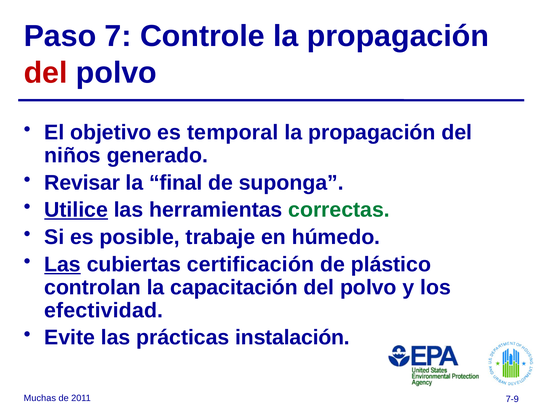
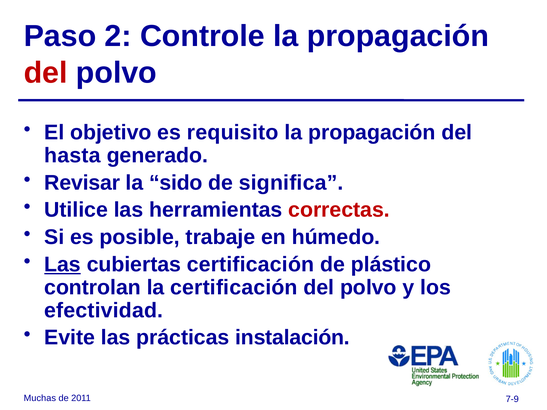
7: 7 -> 2
temporal: temporal -> requisito
niños: niños -> hasta
final: final -> sido
suponga: suponga -> significa
Utilice underline: present -> none
correctas colour: green -> red
la capacitación: capacitación -> certificación
